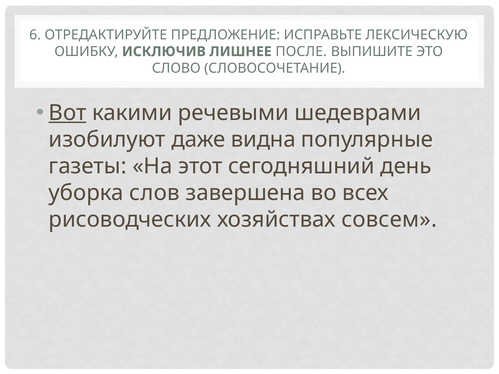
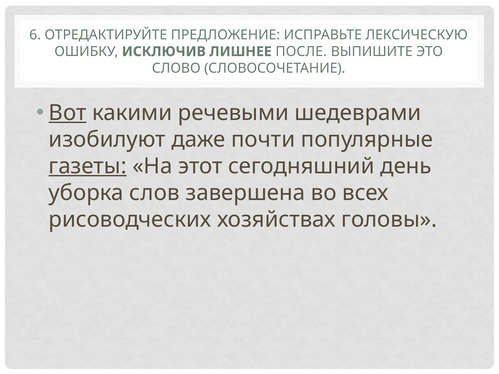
видна: видна -> почти
газеты underline: none -> present
совсем: совсем -> головы
